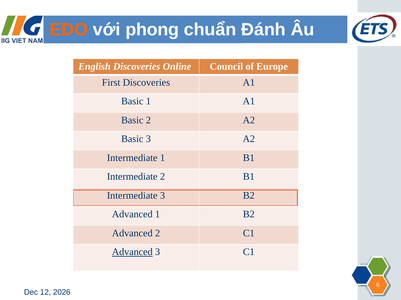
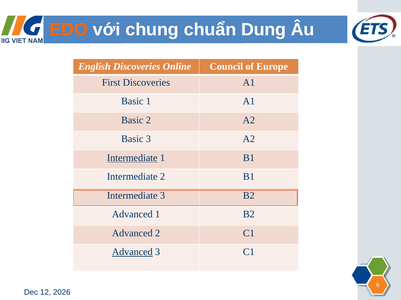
phong: phong -> chung
Đánh: Đánh -> Dung
Intermediate at (132, 158) underline: none -> present
